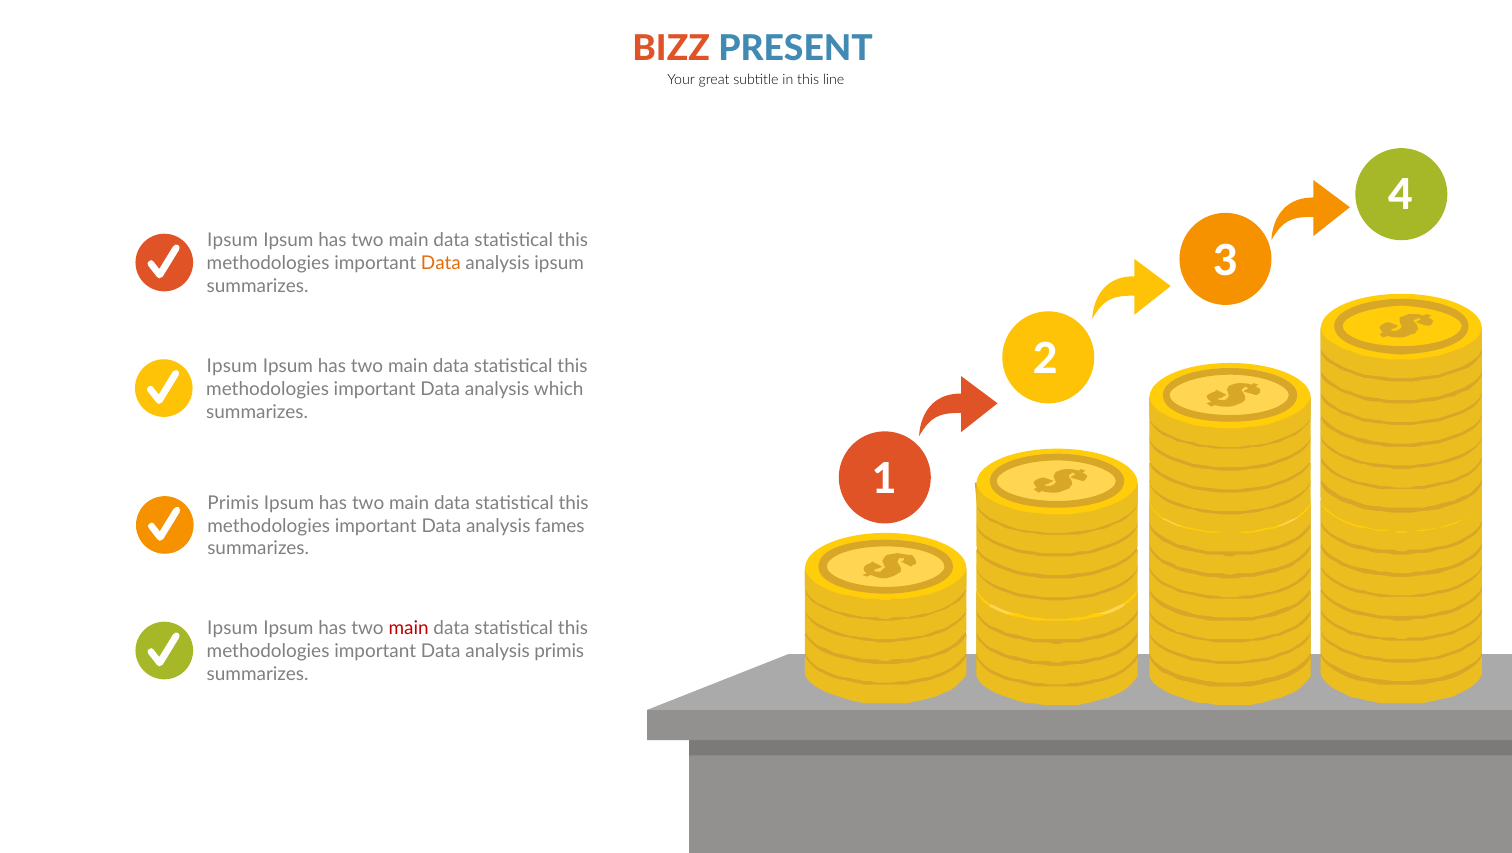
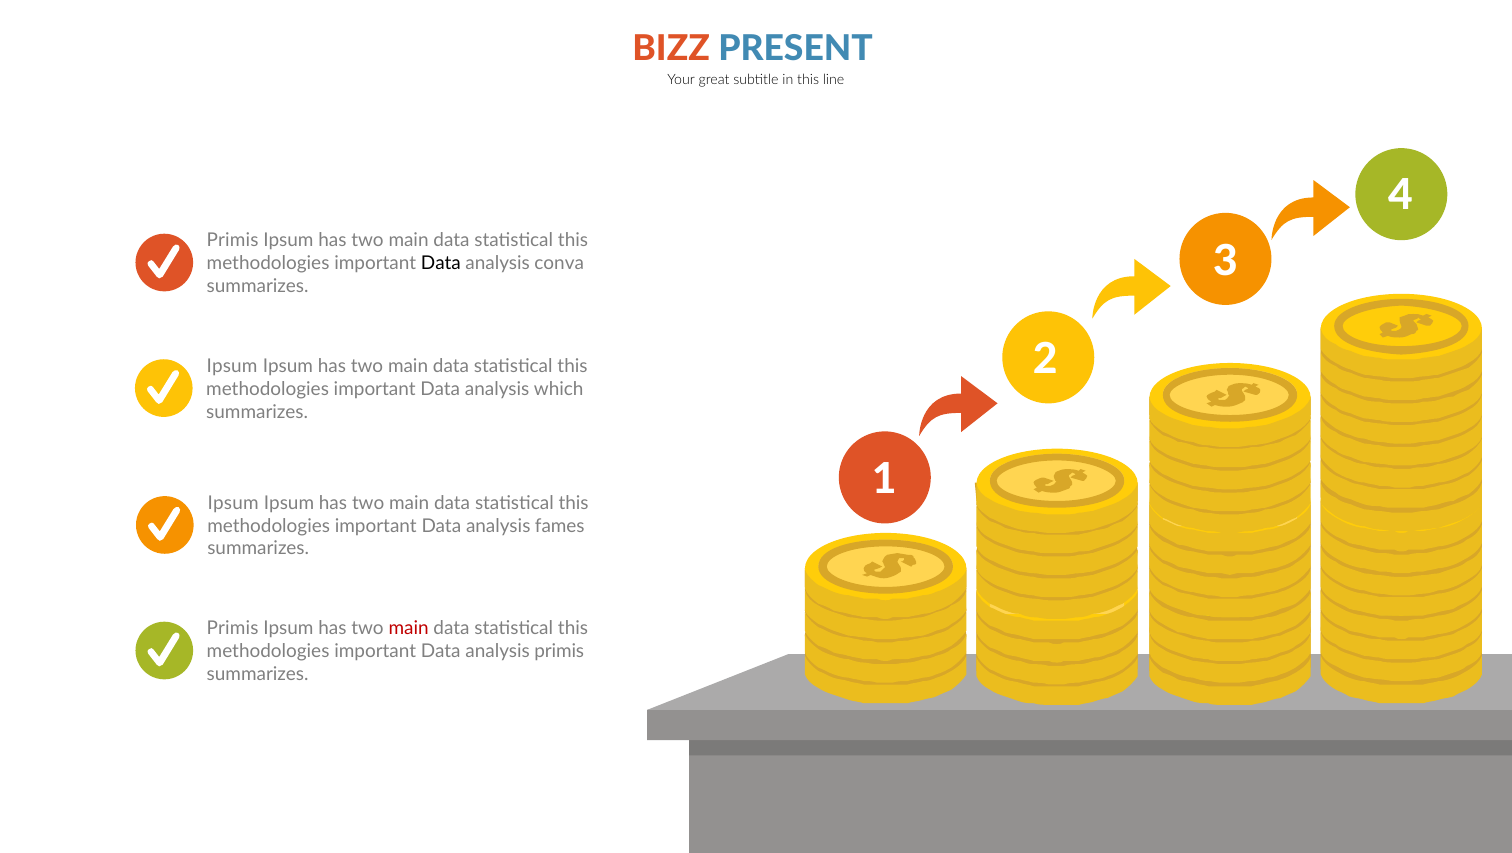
Ipsum at (233, 241): Ipsum -> Primis
Data at (441, 263) colour: orange -> black
analysis ipsum: ipsum -> conva
Primis at (233, 503): Primis -> Ipsum
Ipsum at (233, 628): Ipsum -> Primis
